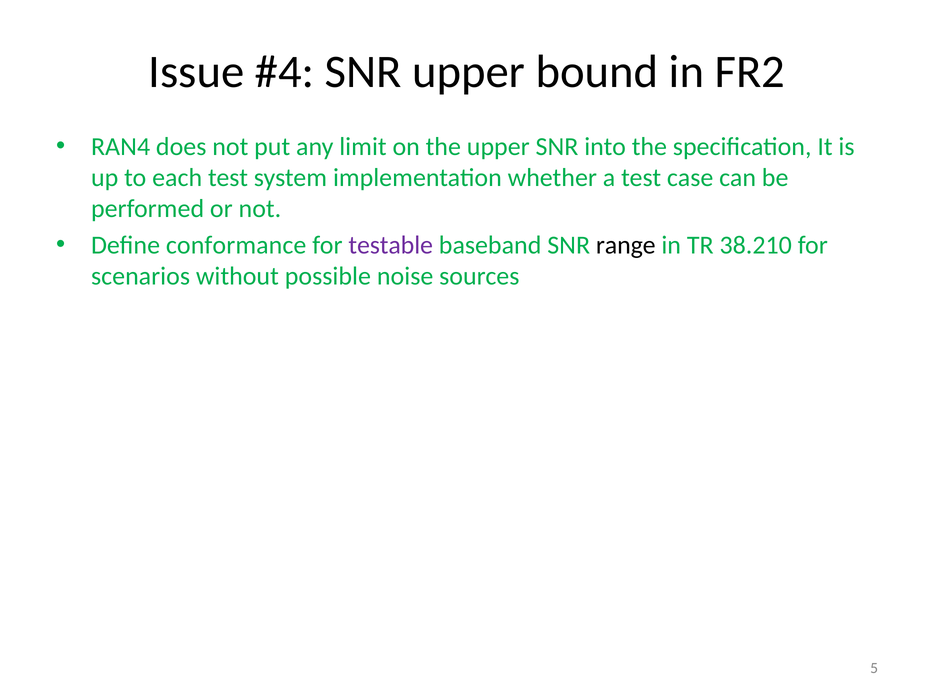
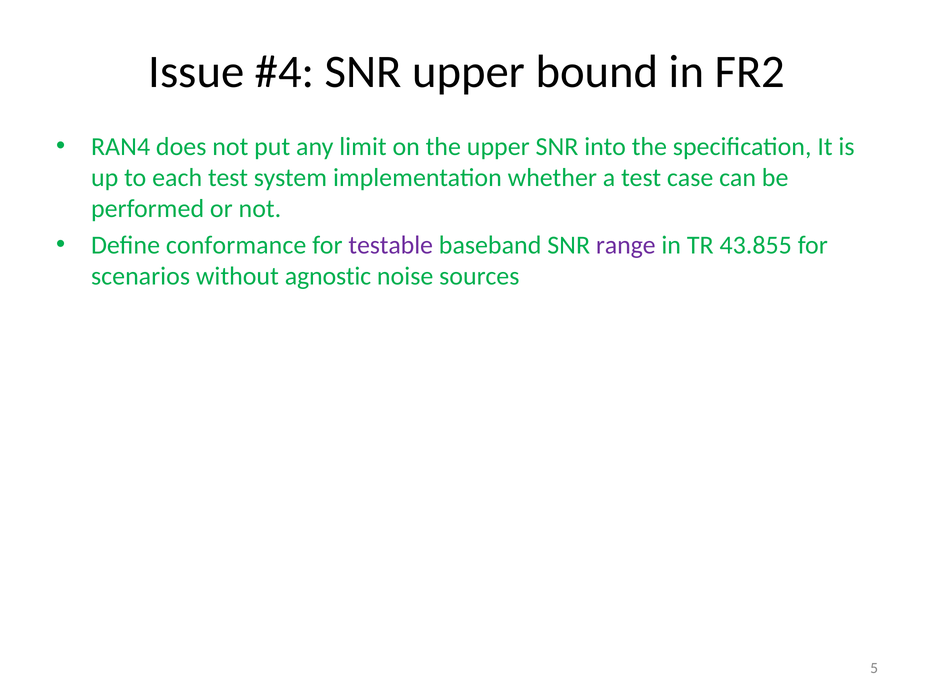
range colour: black -> purple
38.210: 38.210 -> 43.855
possible: possible -> agnostic
